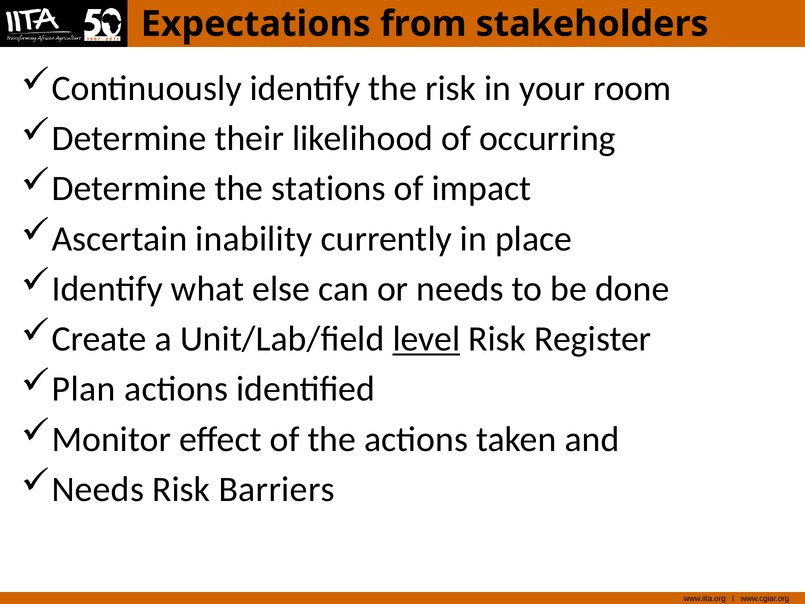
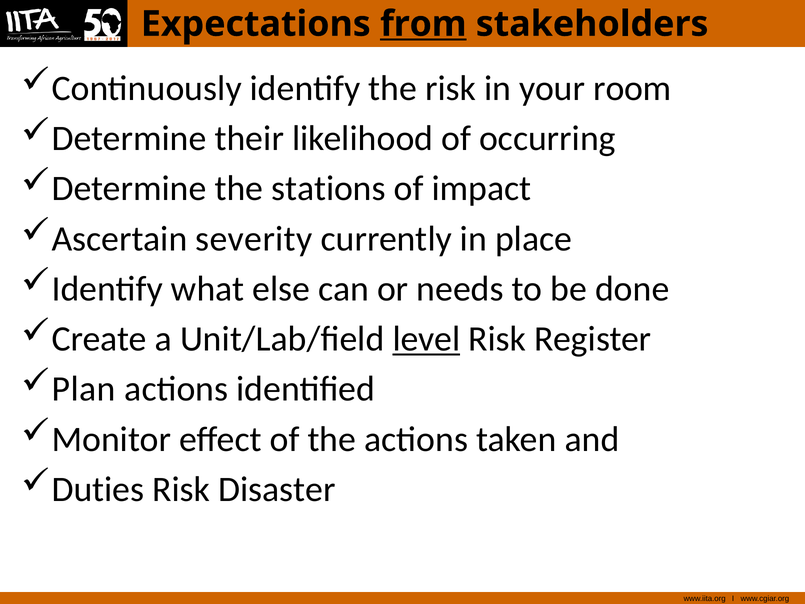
from underline: none -> present
inability: inability -> severity
Needs at (98, 489): Needs -> Duties
Barriers: Barriers -> Disaster
